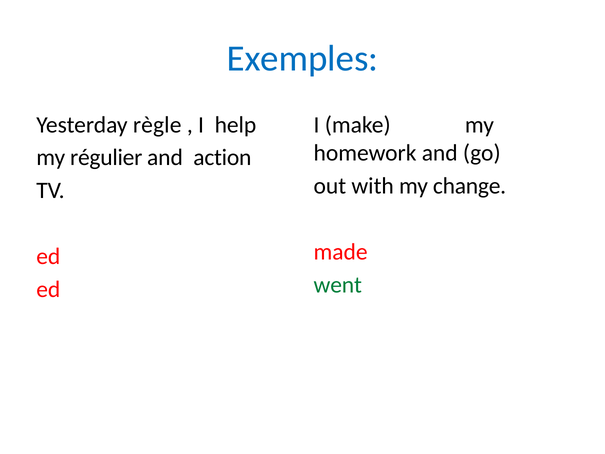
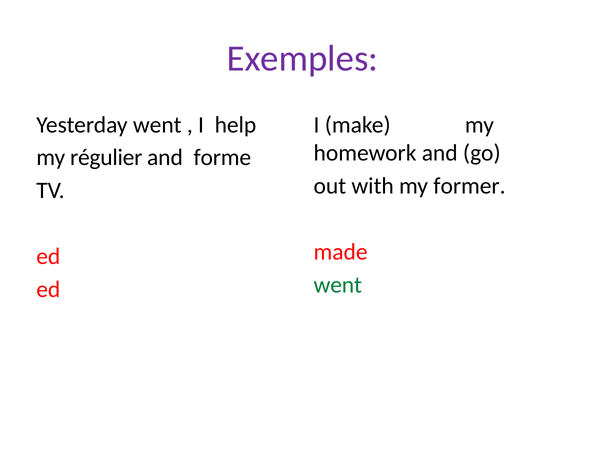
Exemples colour: blue -> purple
Yesterday règle: règle -> went
action: action -> forme
change: change -> former
